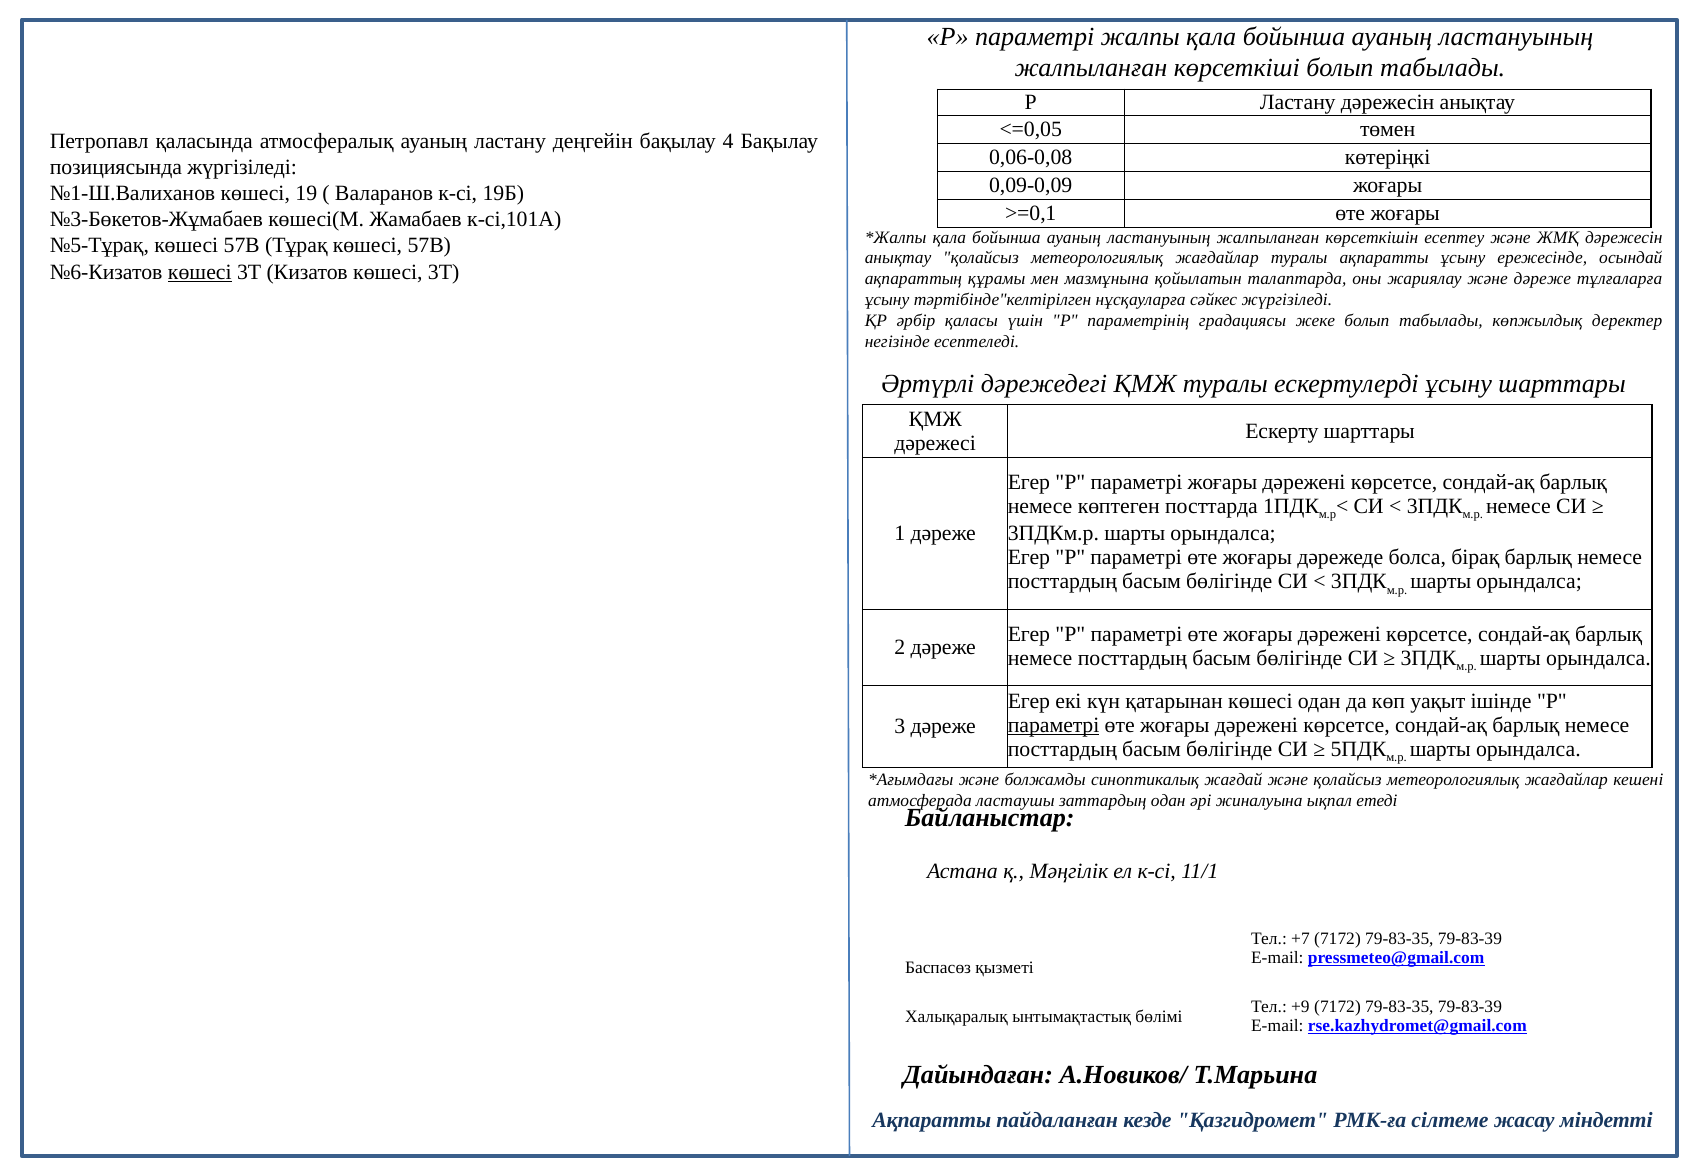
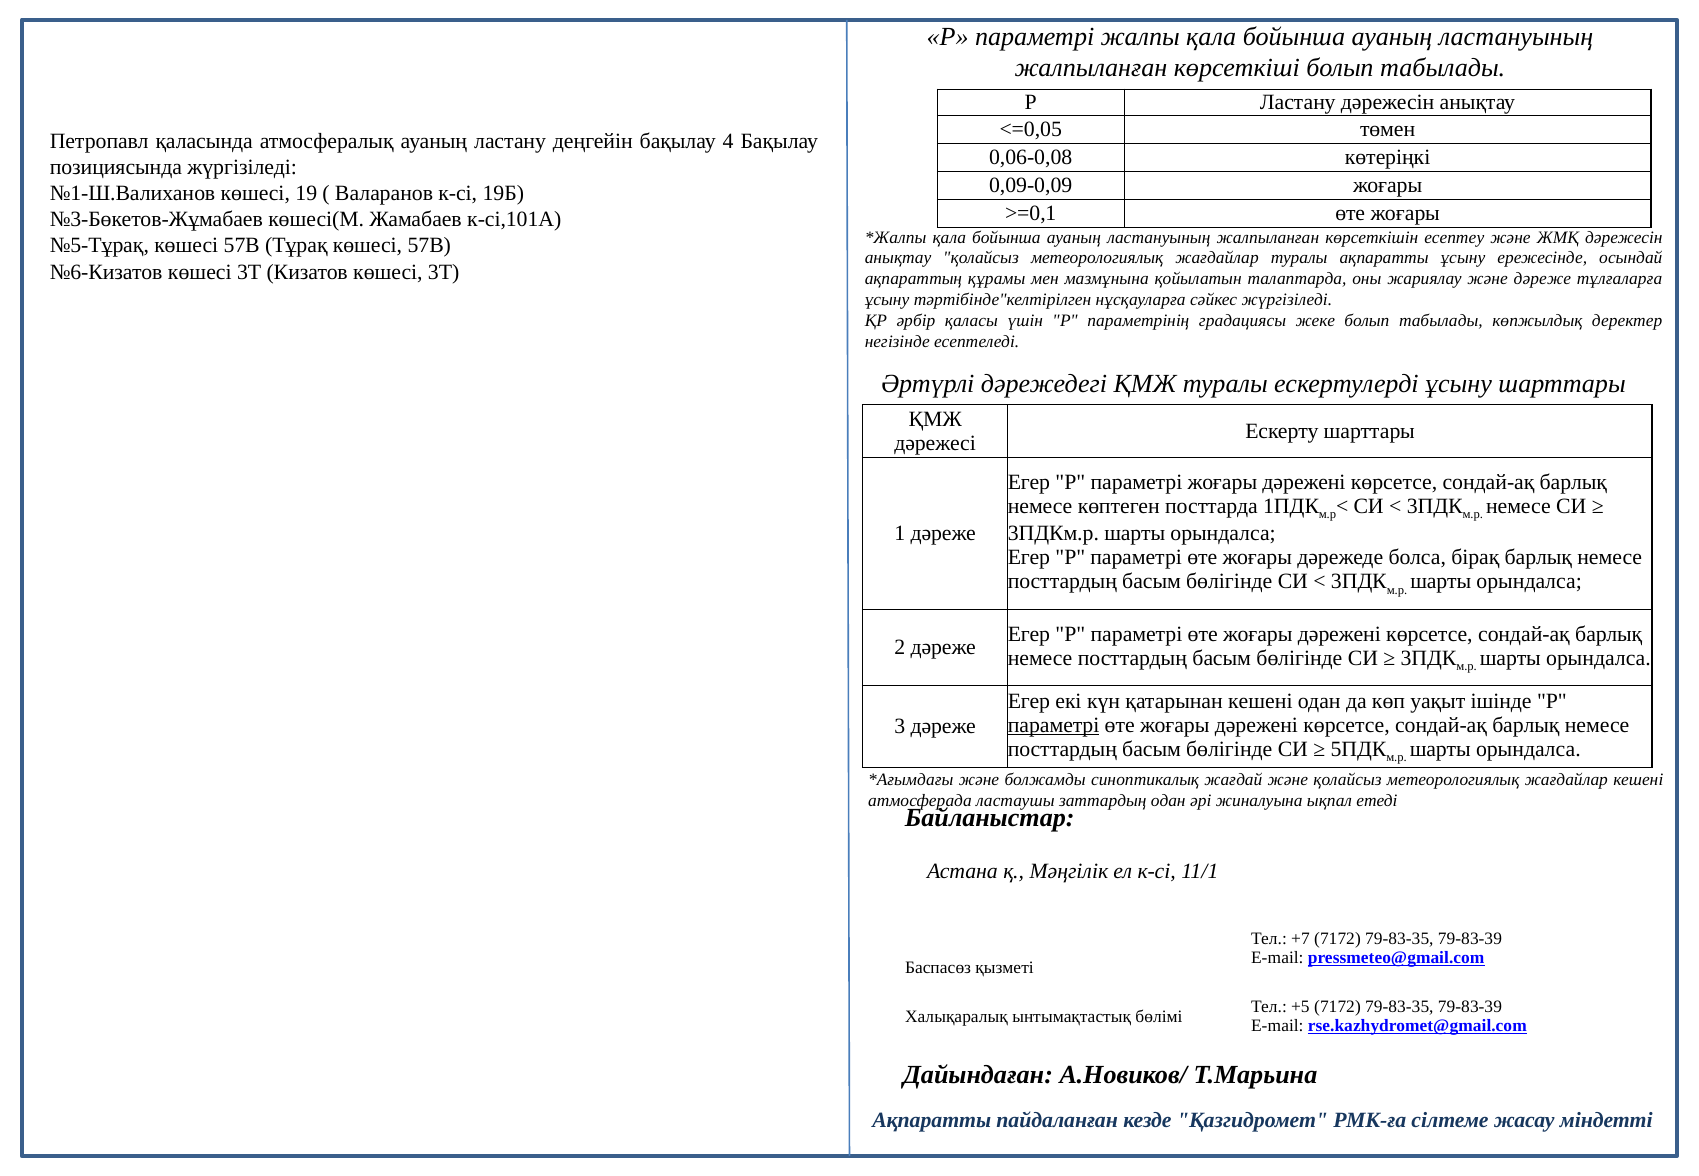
көшесі at (200, 272) underline: present -> none
қатарынан көшесі: көшесі -> кешені
+9: +9 -> +5
